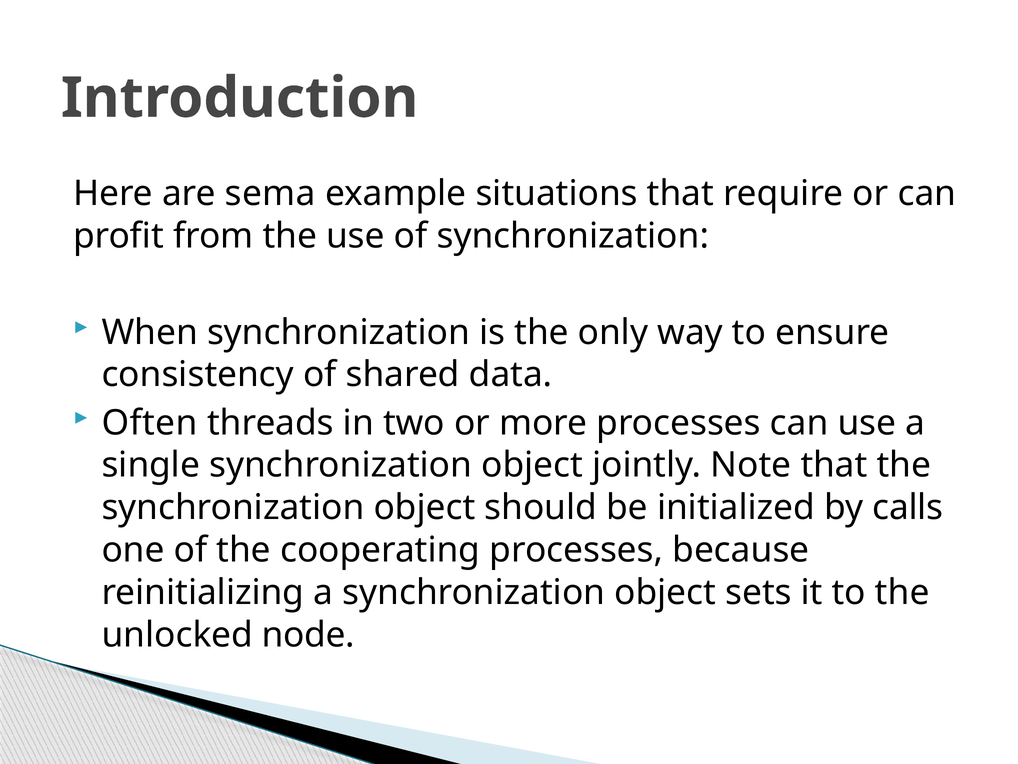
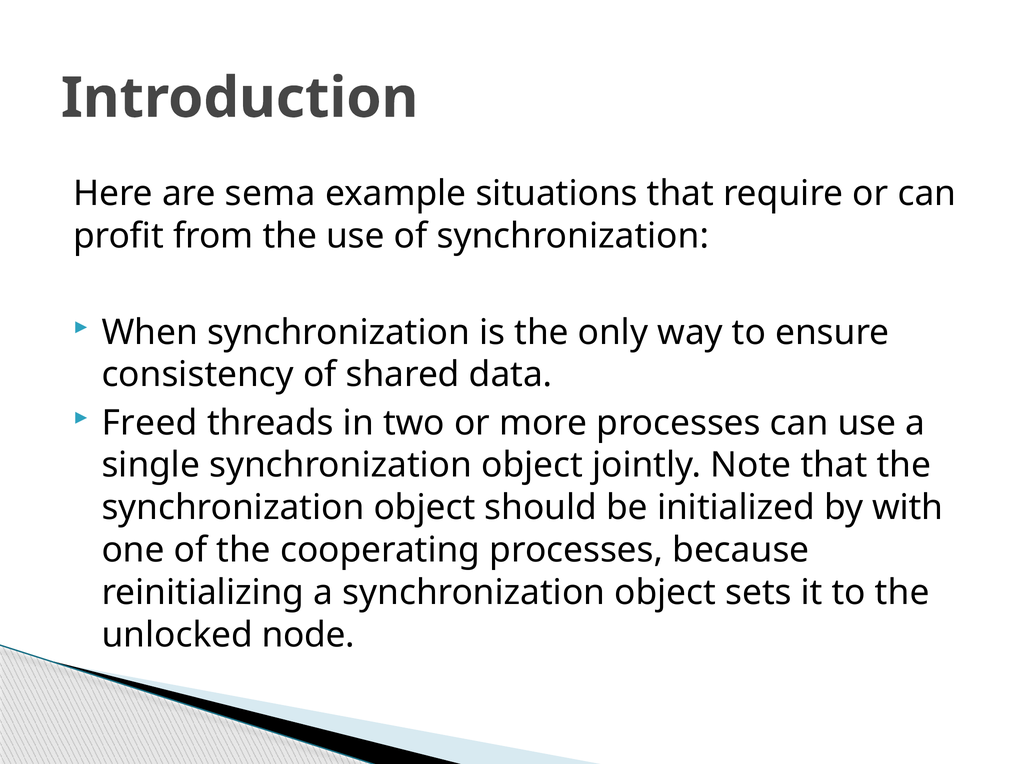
Often: Often -> Freed
calls: calls -> with
